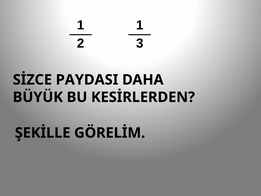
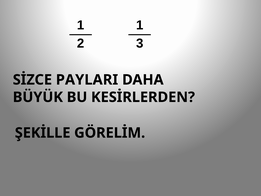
PAYDASI: PAYDASI -> PAYLARI
